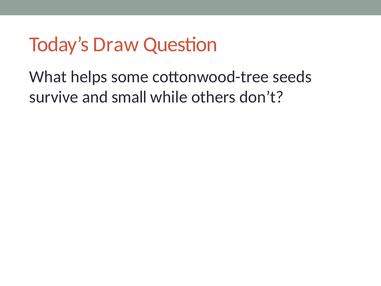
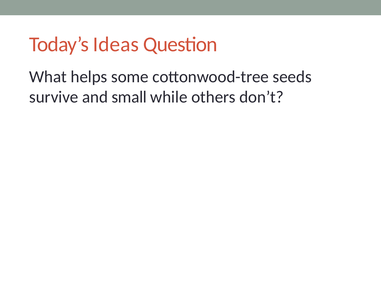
Draw: Draw -> Ideas
